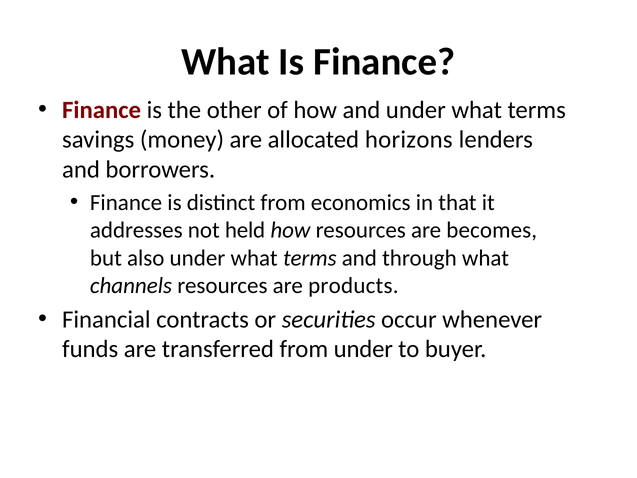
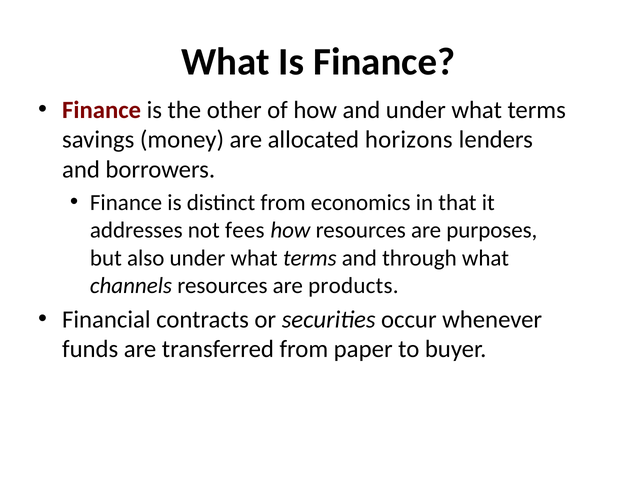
held: held -> fees
becomes: becomes -> purposes
from under: under -> paper
